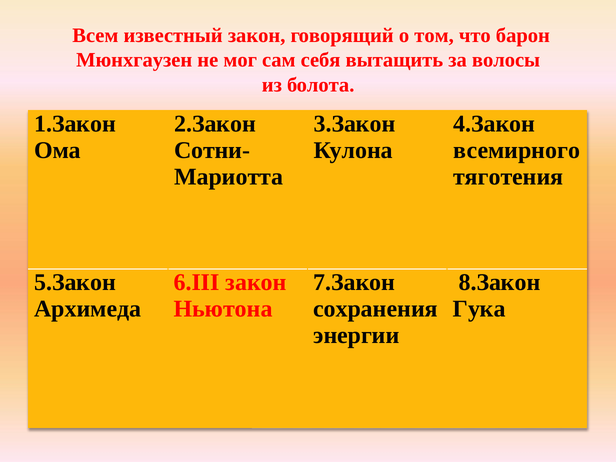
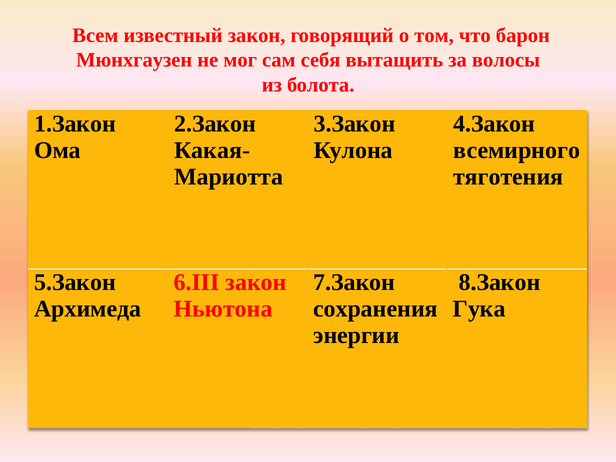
Сотни-: Сотни- -> Какая-
